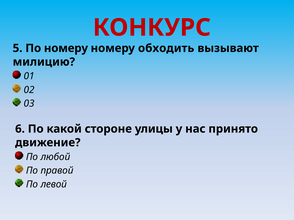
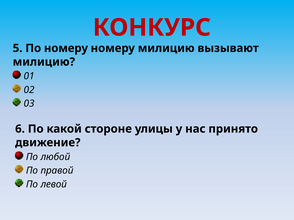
номеру обходить: обходить -> милицию
